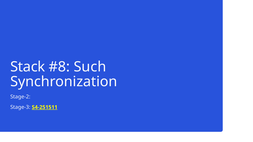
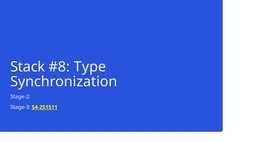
Such: Such -> Type
